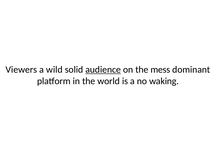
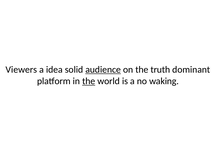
wild: wild -> idea
mess: mess -> truth
the at (89, 81) underline: none -> present
